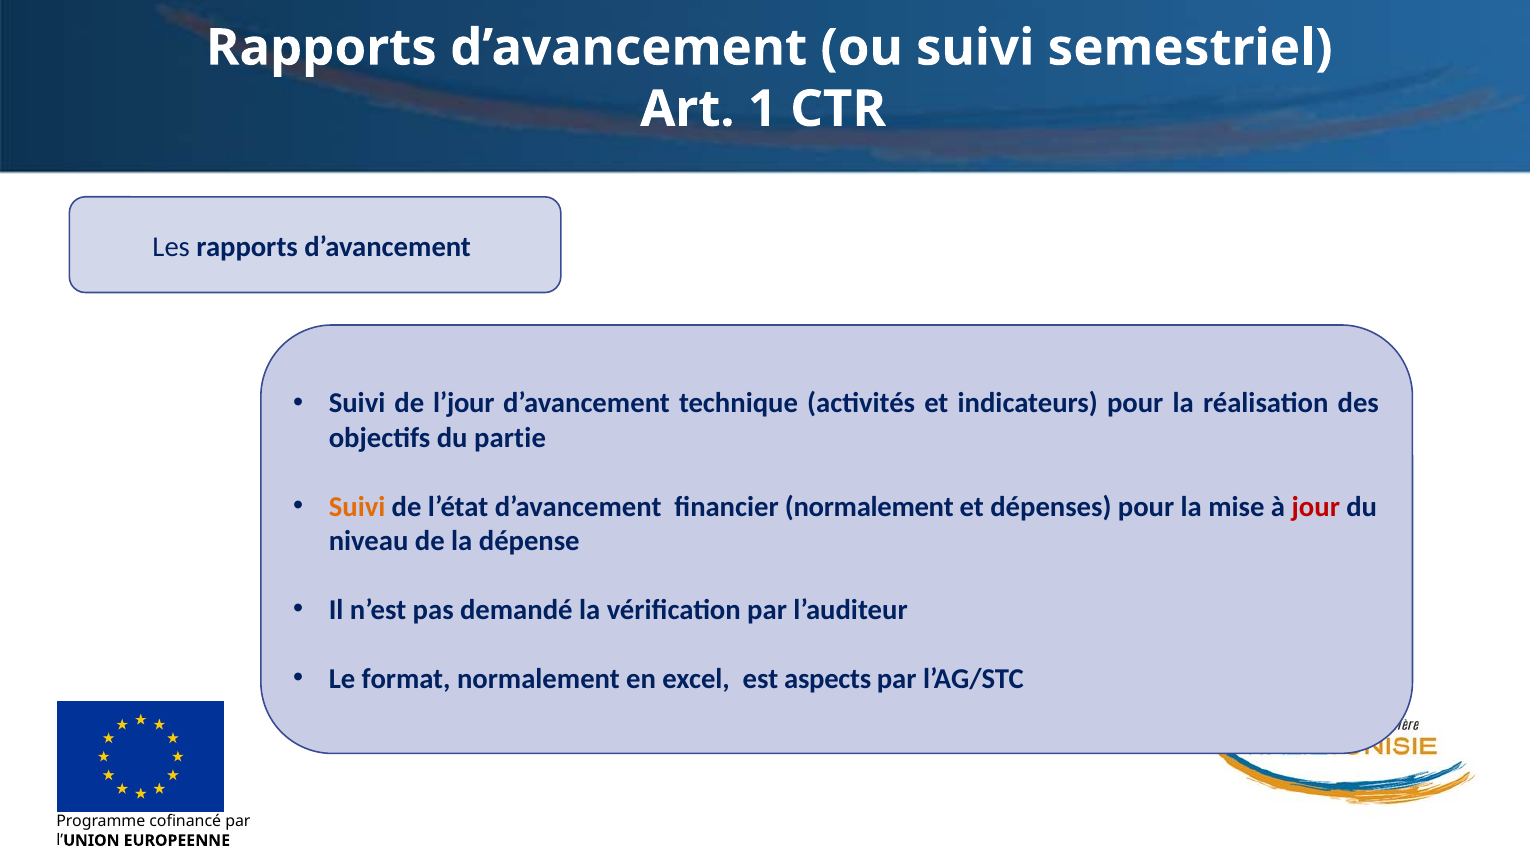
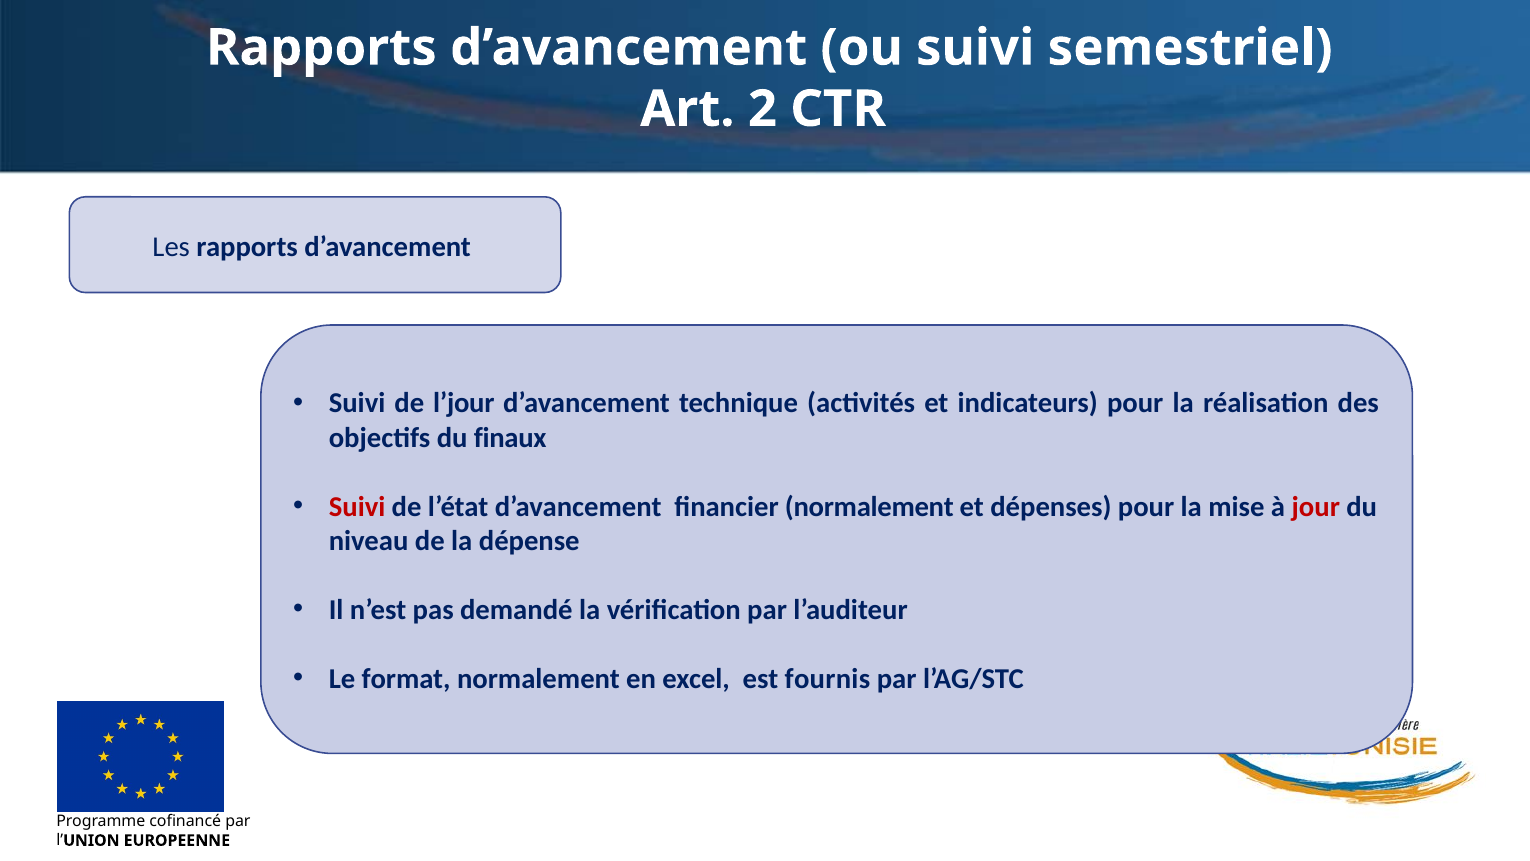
1: 1 -> 2
partie: partie -> finaux
Suivi at (357, 506) colour: orange -> red
aspects: aspects -> fournis
